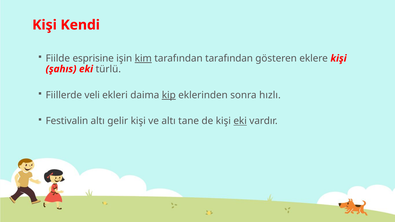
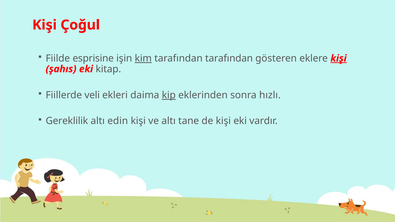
Kendi: Kendi -> Çoğul
kişi at (339, 58) underline: none -> present
türlü: türlü -> kitap
Festivalin: Festivalin -> Gereklilik
gelir: gelir -> edin
eki at (240, 121) underline: present -> none
